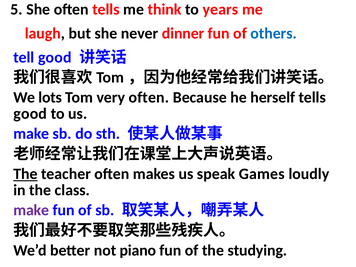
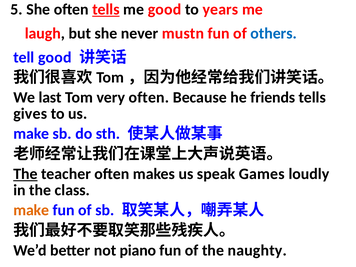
tells at (106, 9) underline: none -> present
me think: think -> good
dinner: dinner -> mustn
lots: lots -> last
herself: herself -> friends
good at (30, 114): good -> gives
make at (31, 210) colour: purple -> orange
studying: studying -> naughty
